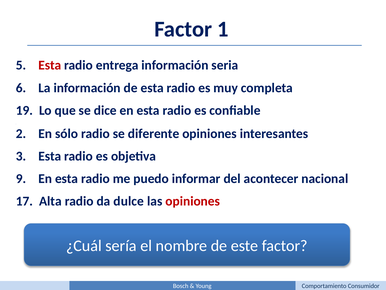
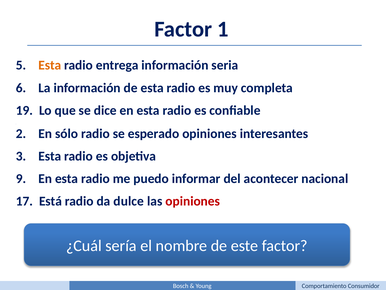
Esta at (50, 65) colour: red -> orange
diferente: diferente -> esperado
Alta: Alta -> Está
